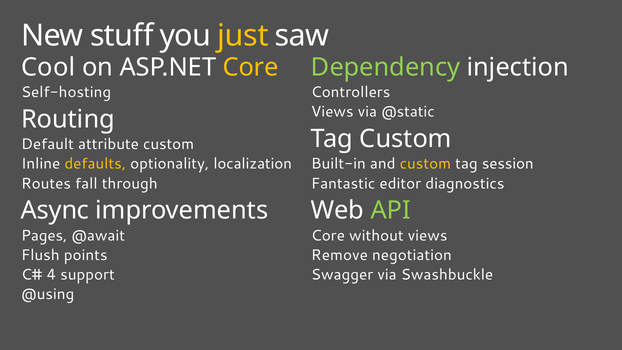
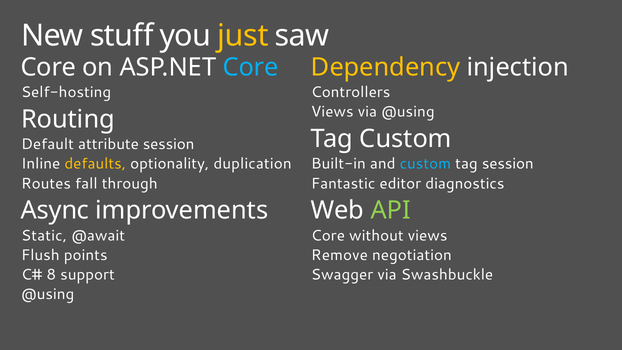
Cool at (48, 67): Cool -> Core
Core at (251, 67) colour: yellow -> light blue
Dependency colour: light green -> yellow
via @static: @static -> @using
attribute custom: custom -> session
localization: localization -> duplication
custom at (425, 164) colour: yellow -> light blue
Pages: Pages -> Static
4: 4 -> 8
